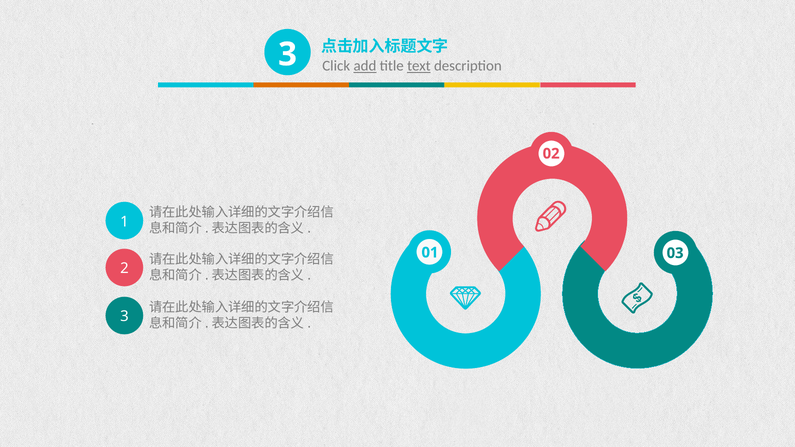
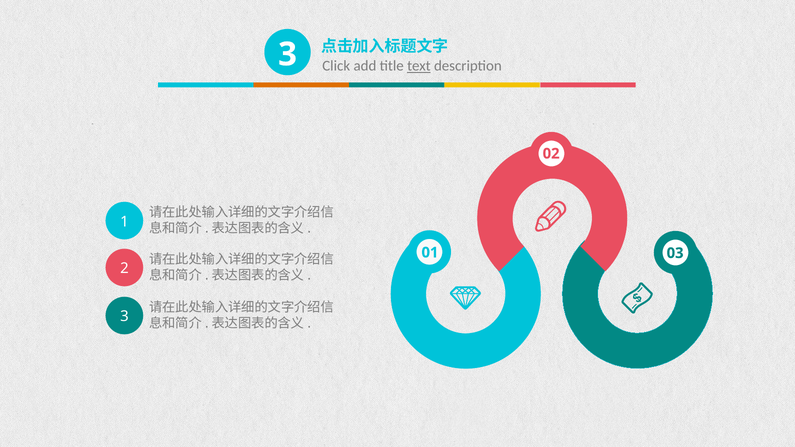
add underline: present -> none
